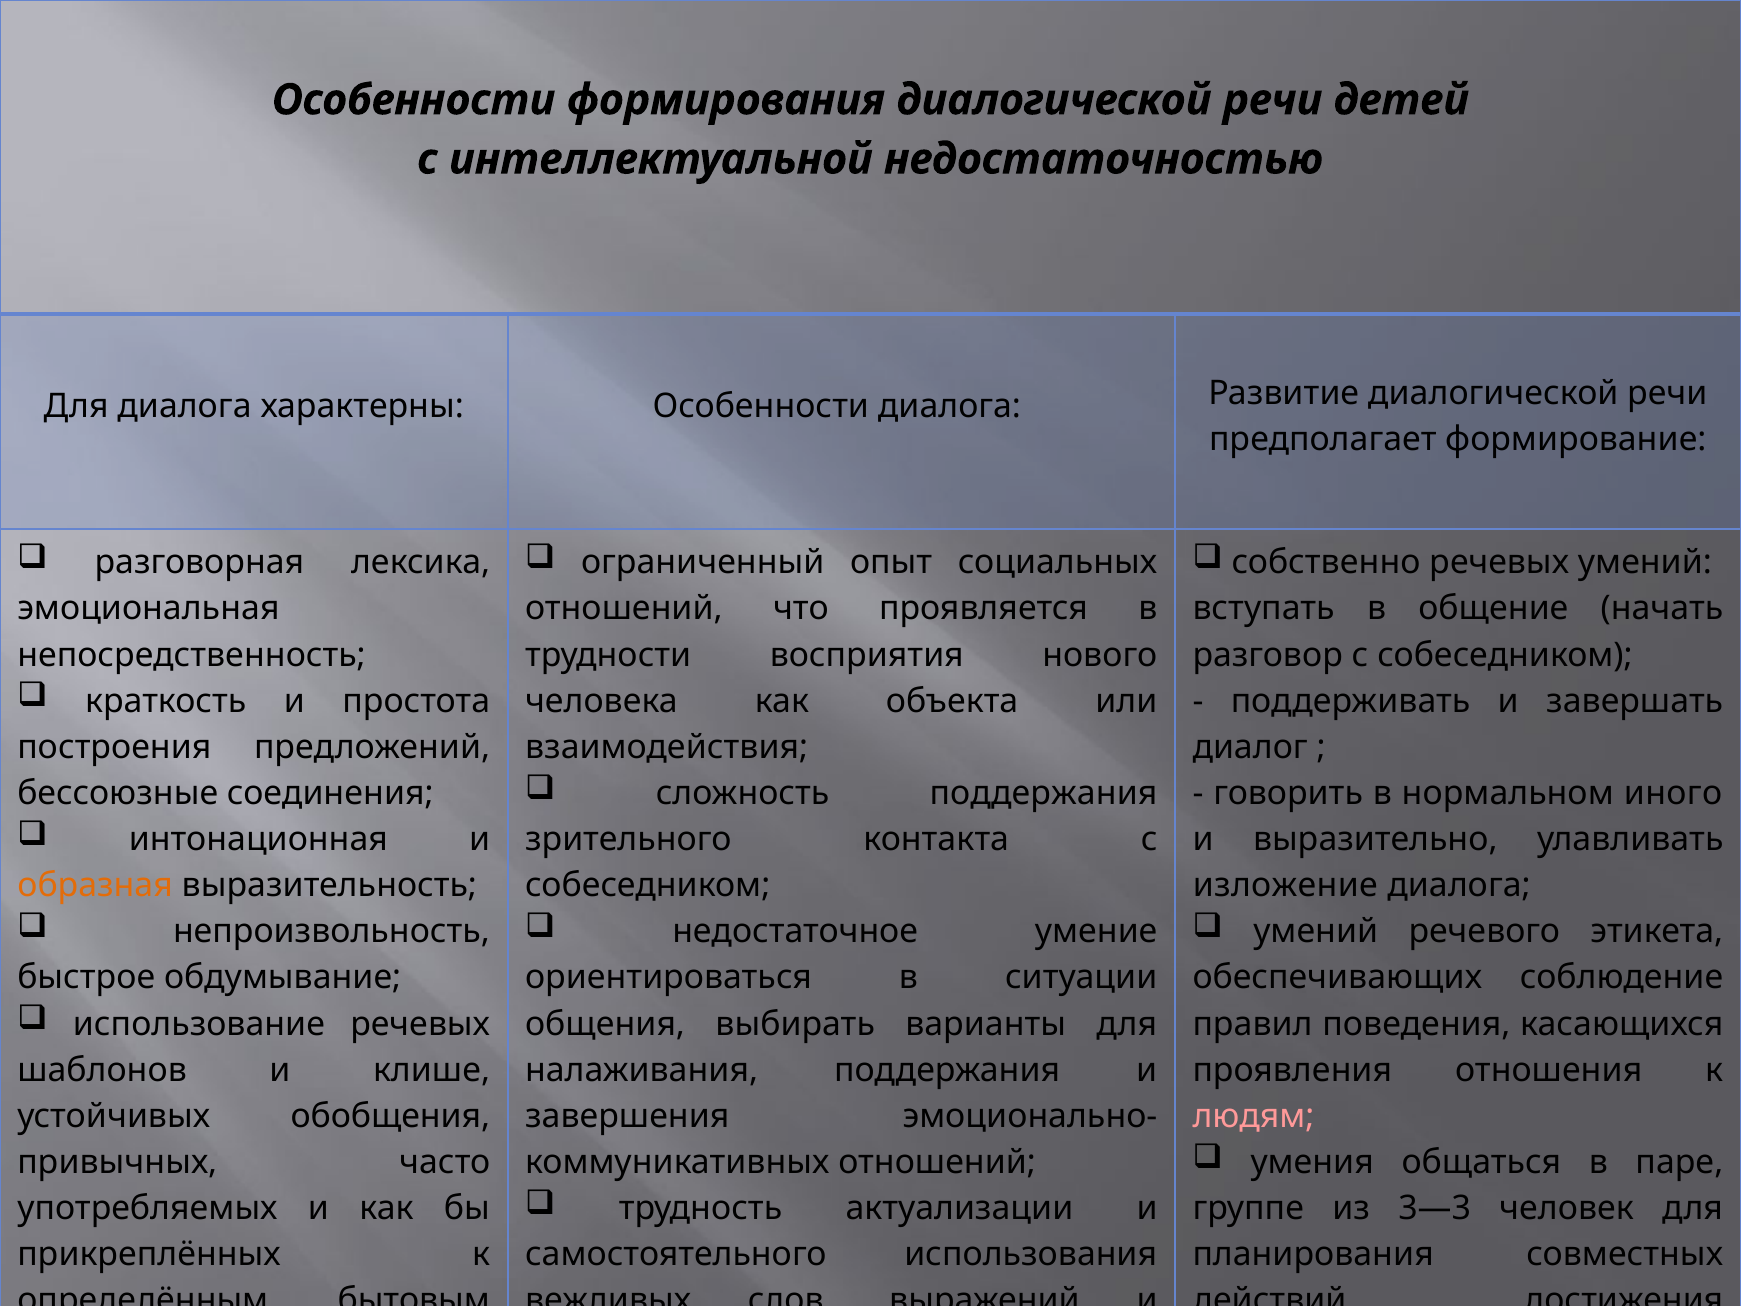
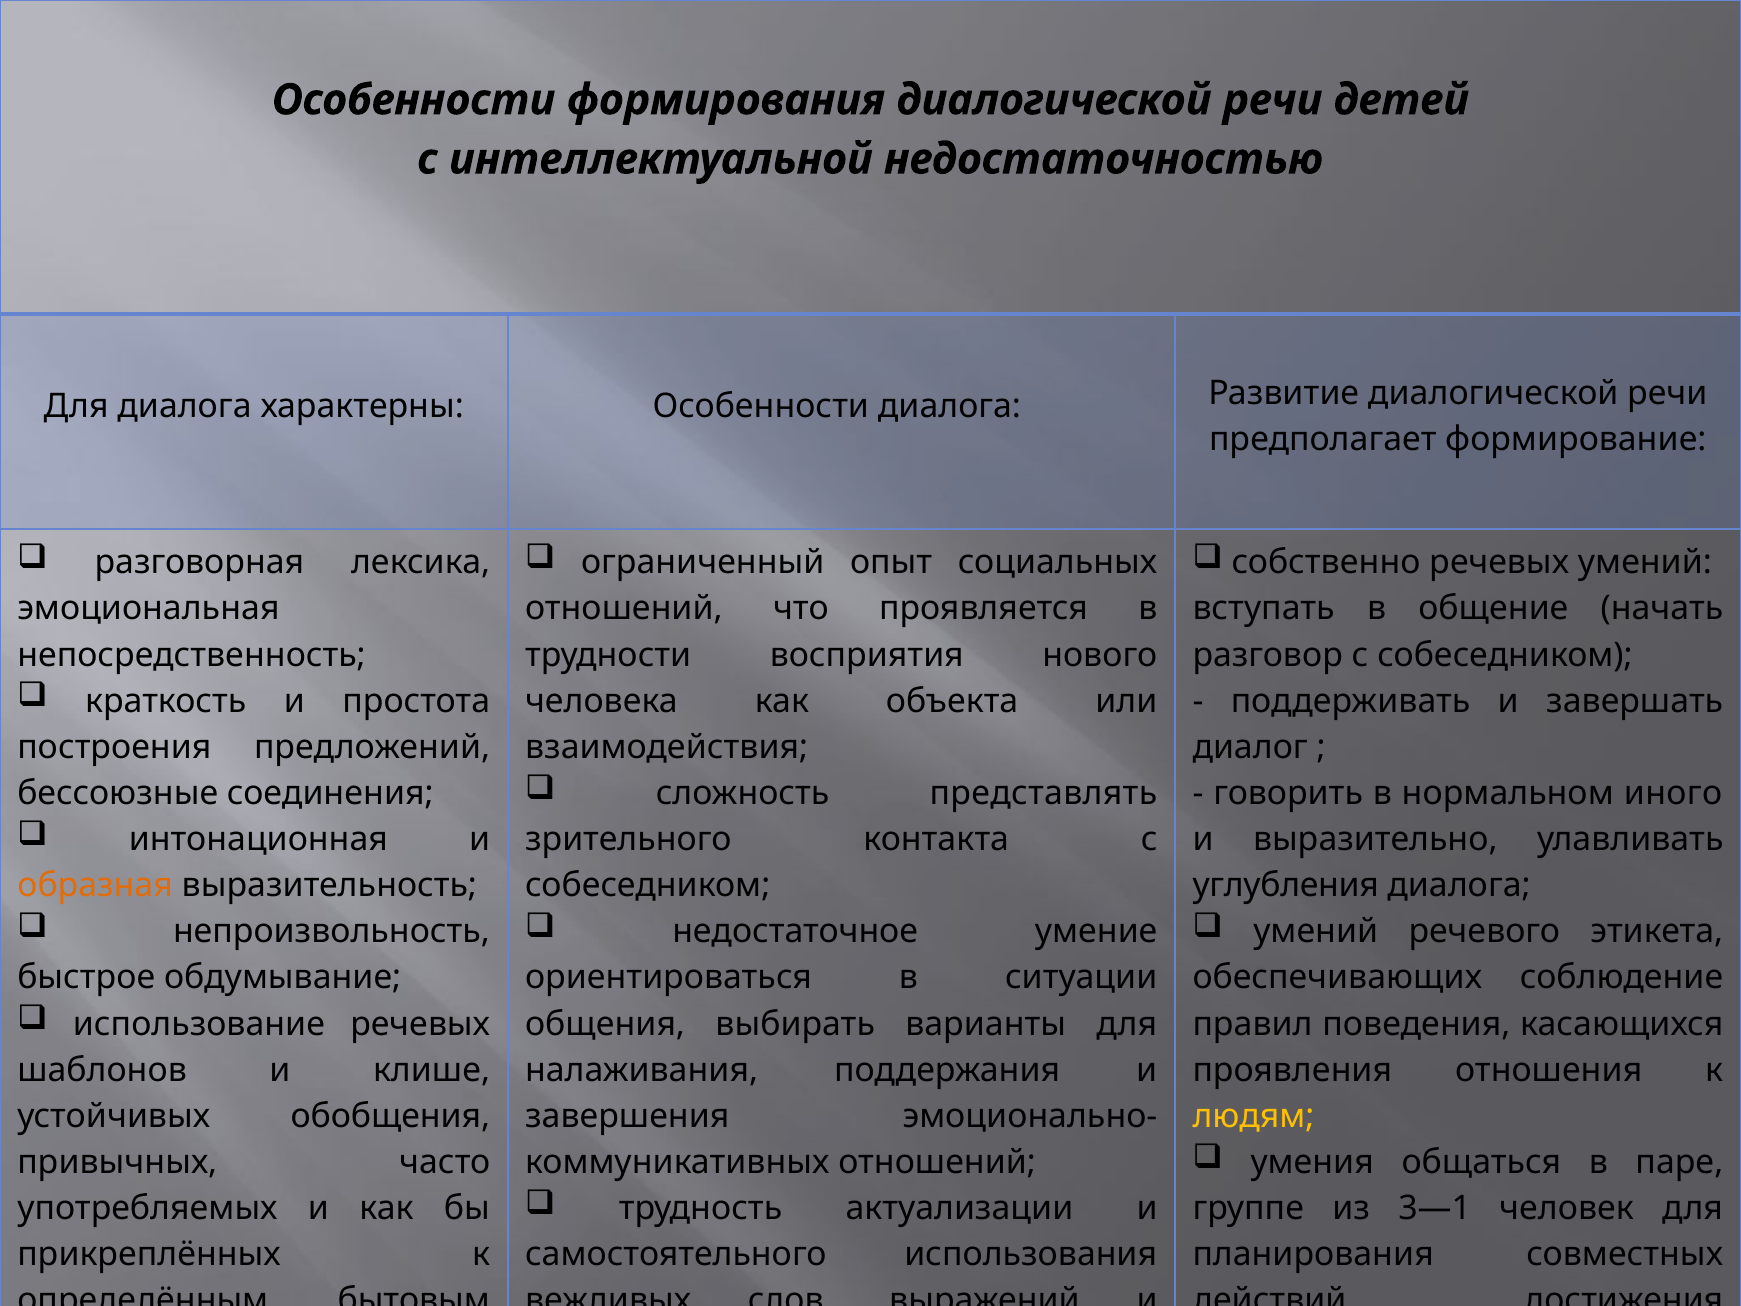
сложность поддержания: поддержания -> представлять
изложение: изложение -> углубления
людям colour: pink -> yellow
3—3: 3—3 -> 3—1
